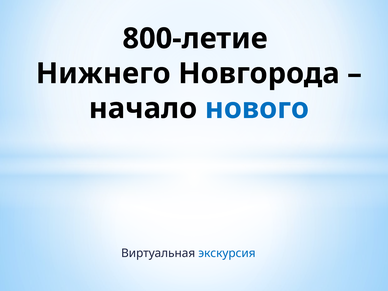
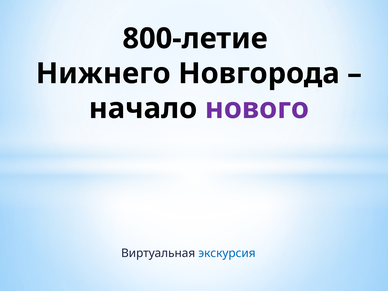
нового colour: blue -> purple
